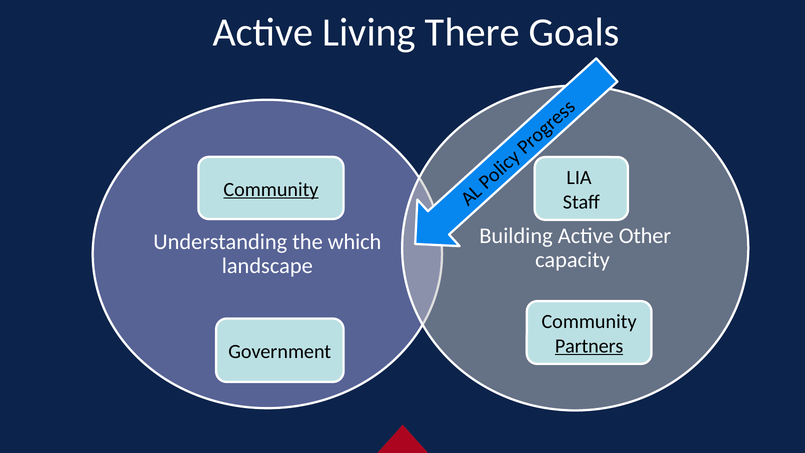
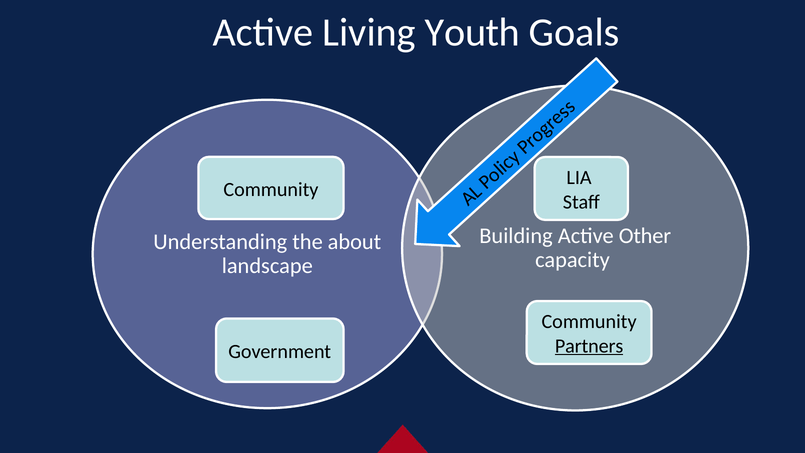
There: There -> Youth
Community at (271, 189) underline: present -> none
which: which -> about
